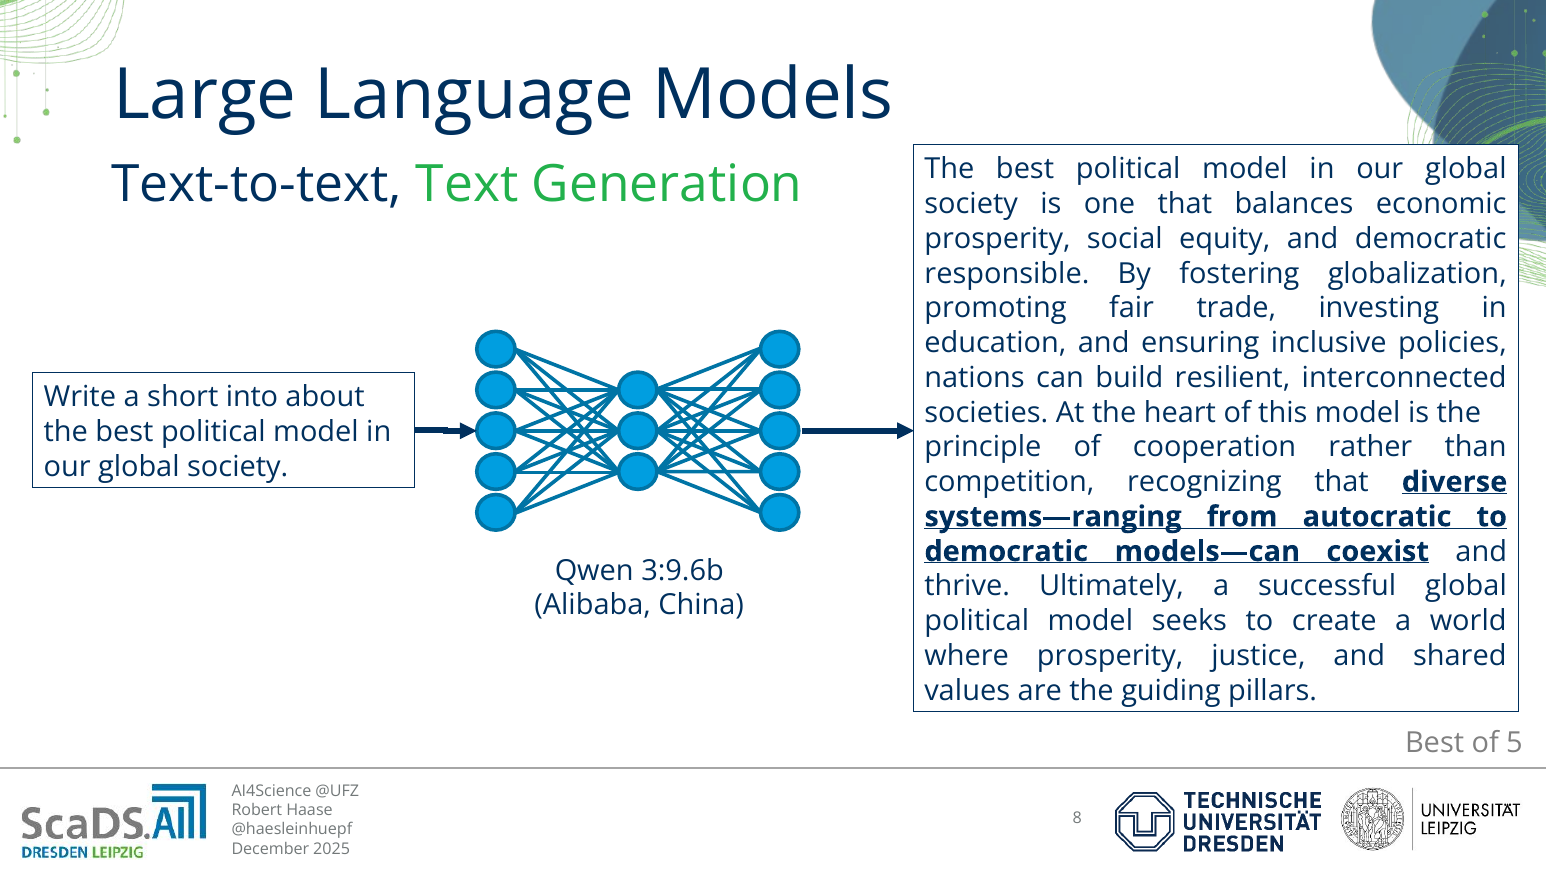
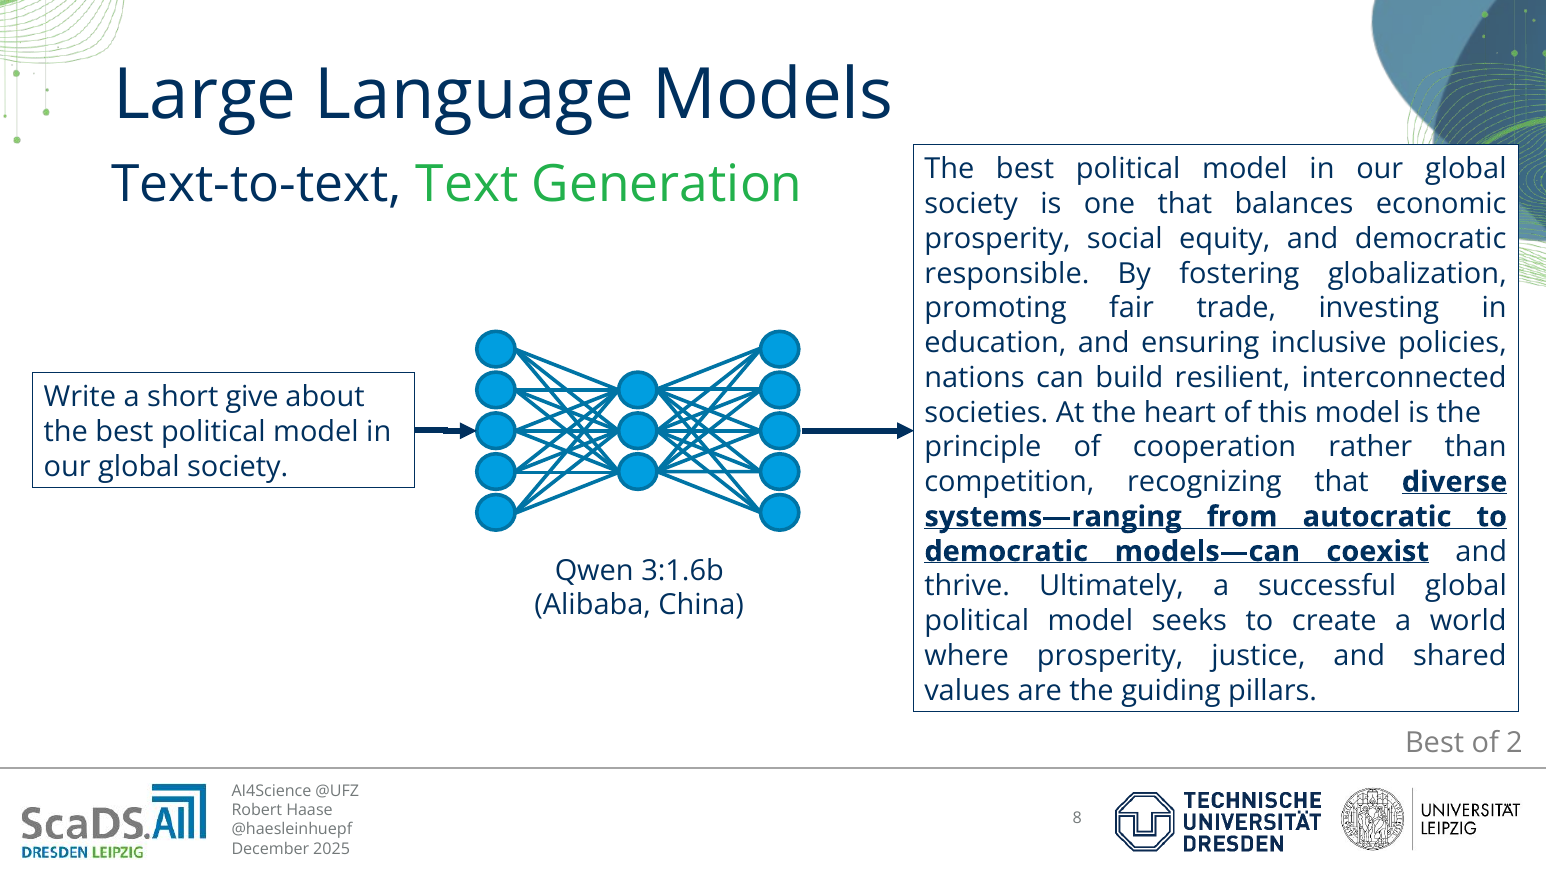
into: into -> give
3:9.6b: 3:9.6b -> 3:1.6b
5: 5 -> 2
